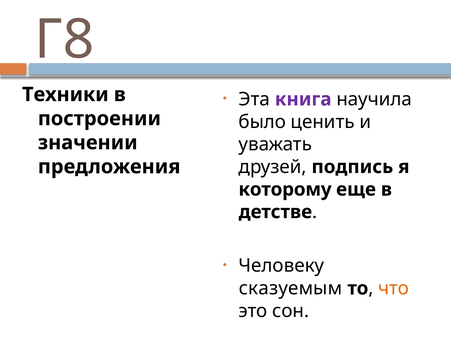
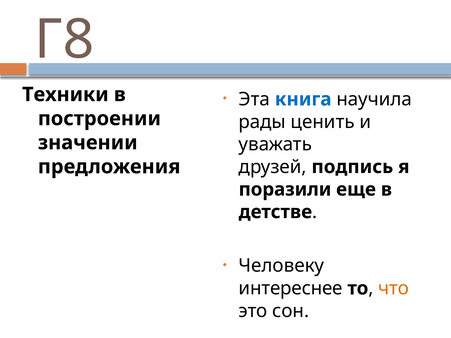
книга colour: purple -> blue
было: было -> рады
которому: которому -> поразили
сказуемым: сказуемым -> интереснее
